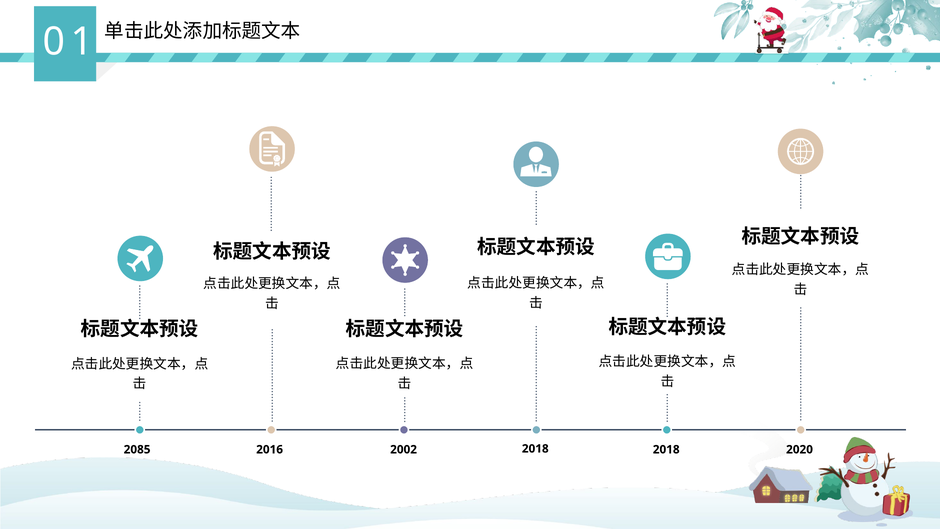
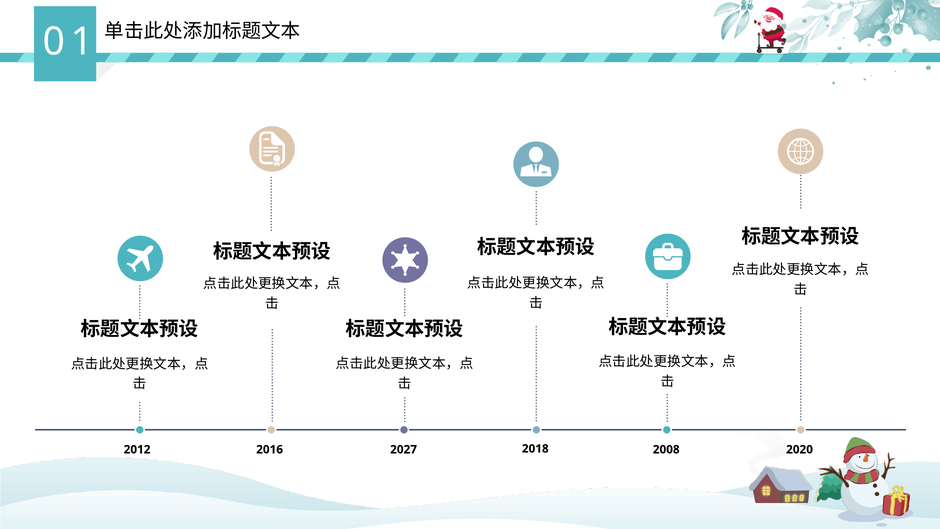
2085: 2085 -> 2012
2002: 2002 -> 2027
2018 at (666, 449): 2018 -> 2008
